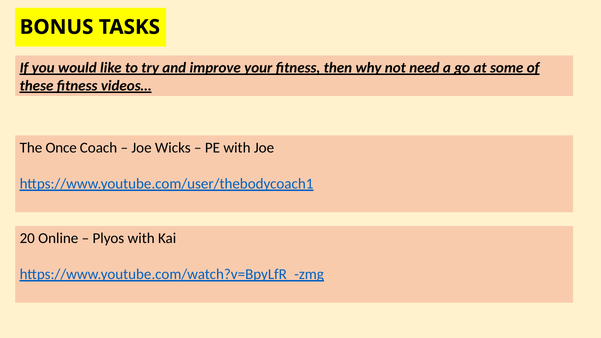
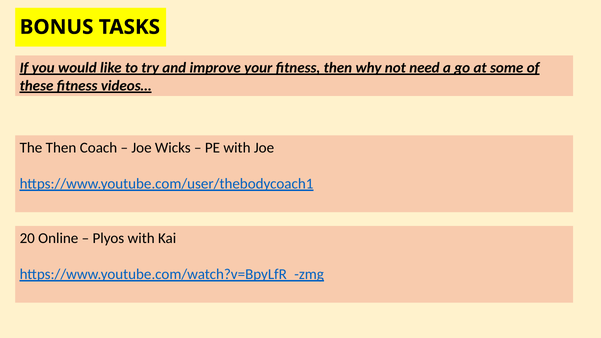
The Once: Once -> Then
